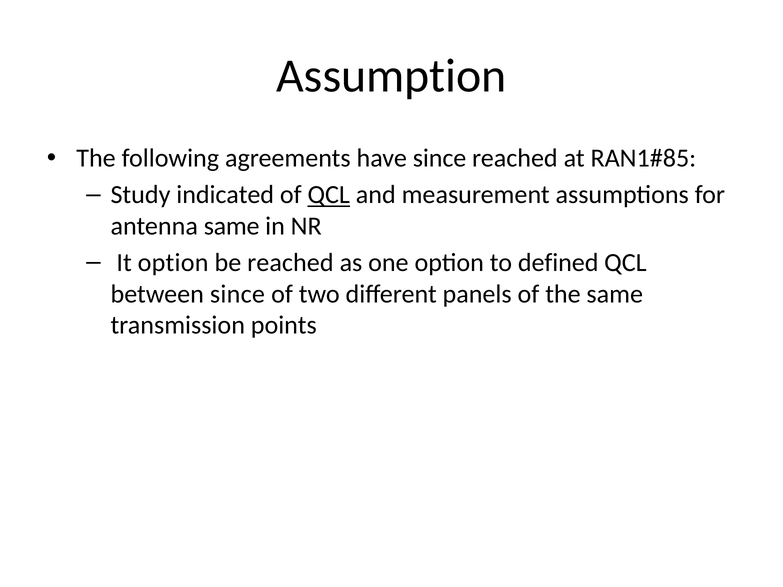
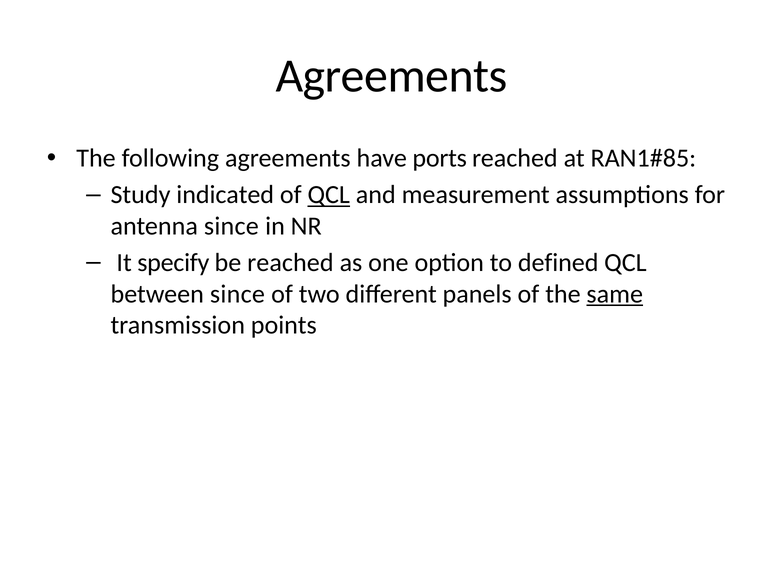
Assumption at (391, 76): Assumption -> Agreements
have since: since -> ports
antenna same: same -> since
It option: option -> specify
same at (615, 294) underline: none -> present
